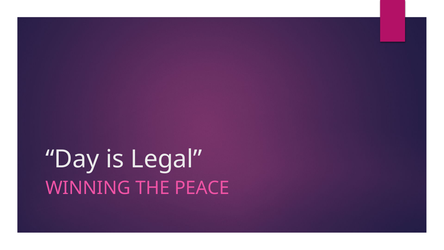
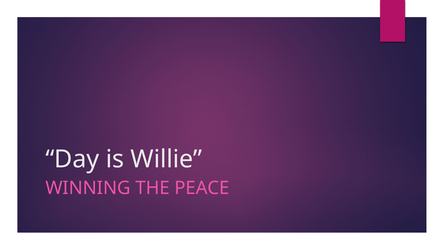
Legal: Legal -> Willie
